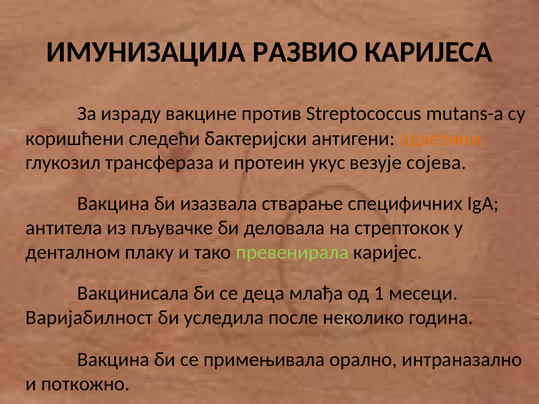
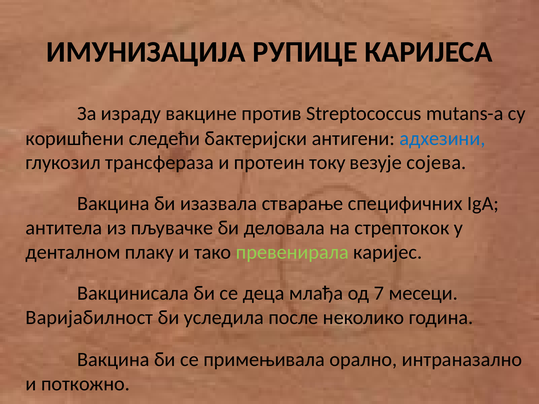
РАЗВИО: РАЗВИО -> РУПИЦЕ
адхезини colour: orange -> blue
укус: укус -> току
1: 1 -> 7
